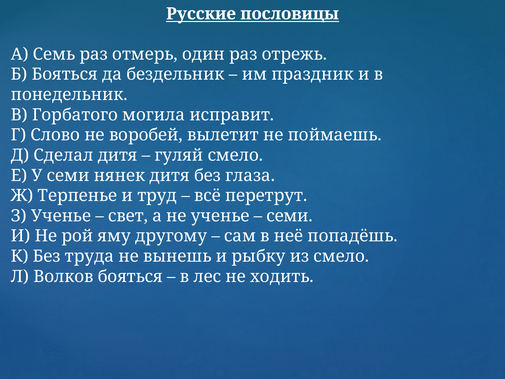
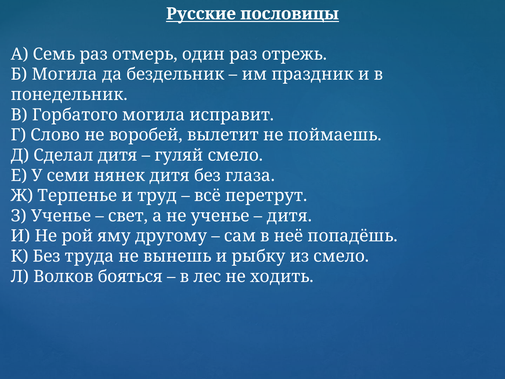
Б Бояться: Бояться -> Могила
семи at (290, 216): семи -> дитя
